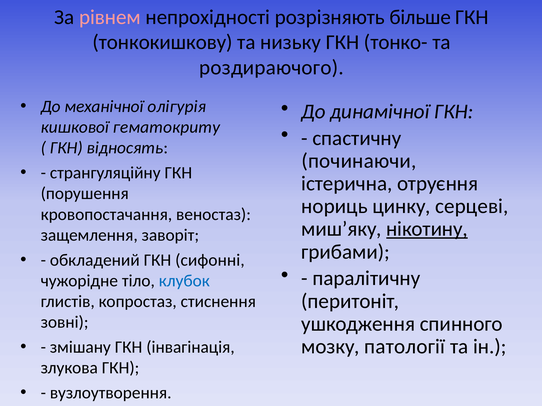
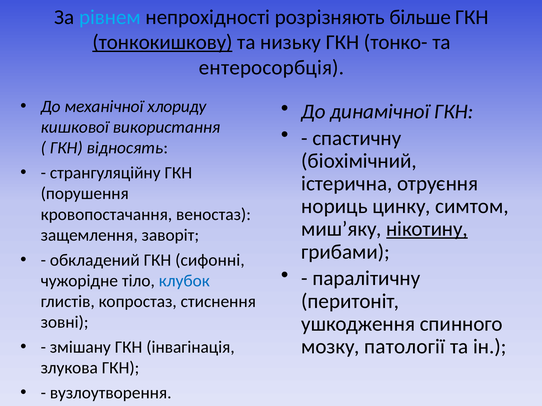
рівнем colour: pink -> light blue
тонкокишкову underline: none -> present
роздираючого: роздираючого -> ентеросорбція
олігурія: олігурія -> хлориду
гематокриту: гематокриту -> використання
починаючи: починаючи -> біохімічний
серцеві: серцеві -> симтом
